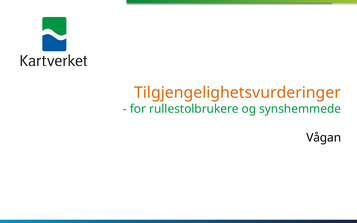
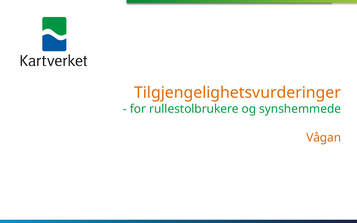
Vågan colour: black -> orange
